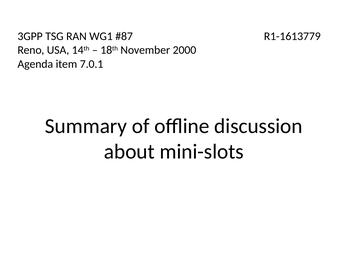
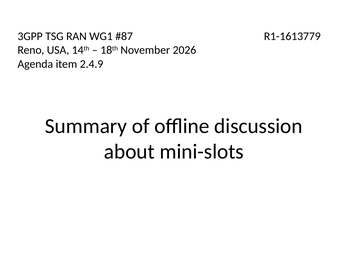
2000: 2000 -> 2026
7.0.1: 7.0.1 -> 2.4.9
